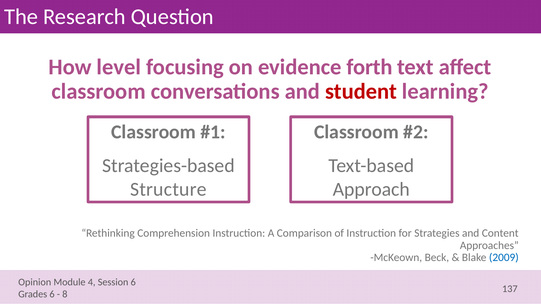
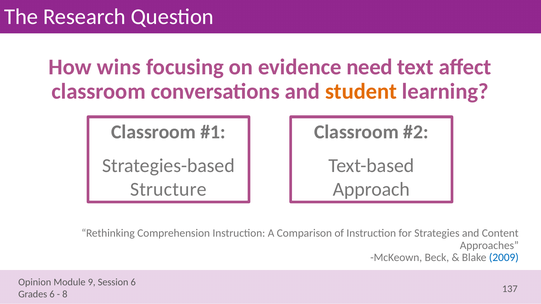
level: level -> wins
forth: forth -> need
student colour: red -> orange
4: 4 -> 9
